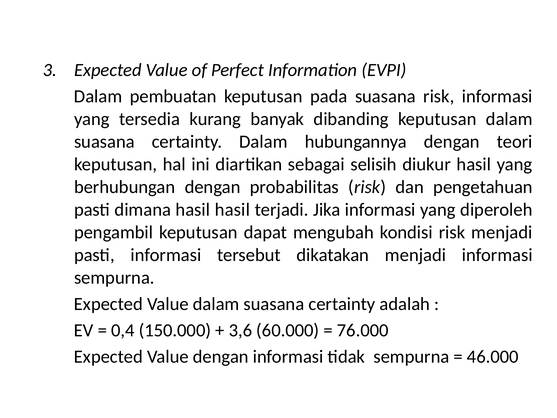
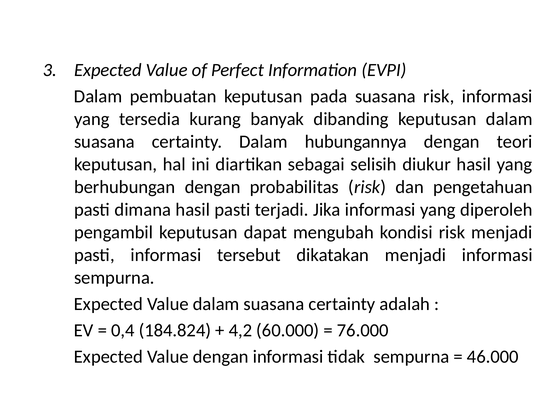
hasil hasil: hasil -> pasti
150.000: 150.000 -> 184.824
3,6: 3,6 -> 4,2
